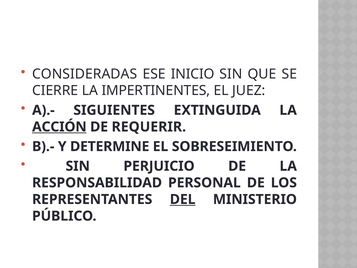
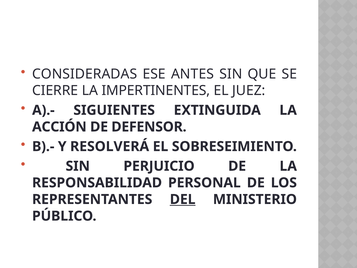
INICIO: INICIO -> ANTES
ACCIÓN underline: present -> none
REQUERIR: REQUERIR -> DEFENSOR
DETERMINE: DETERMINE -> RESOLVERÁ
